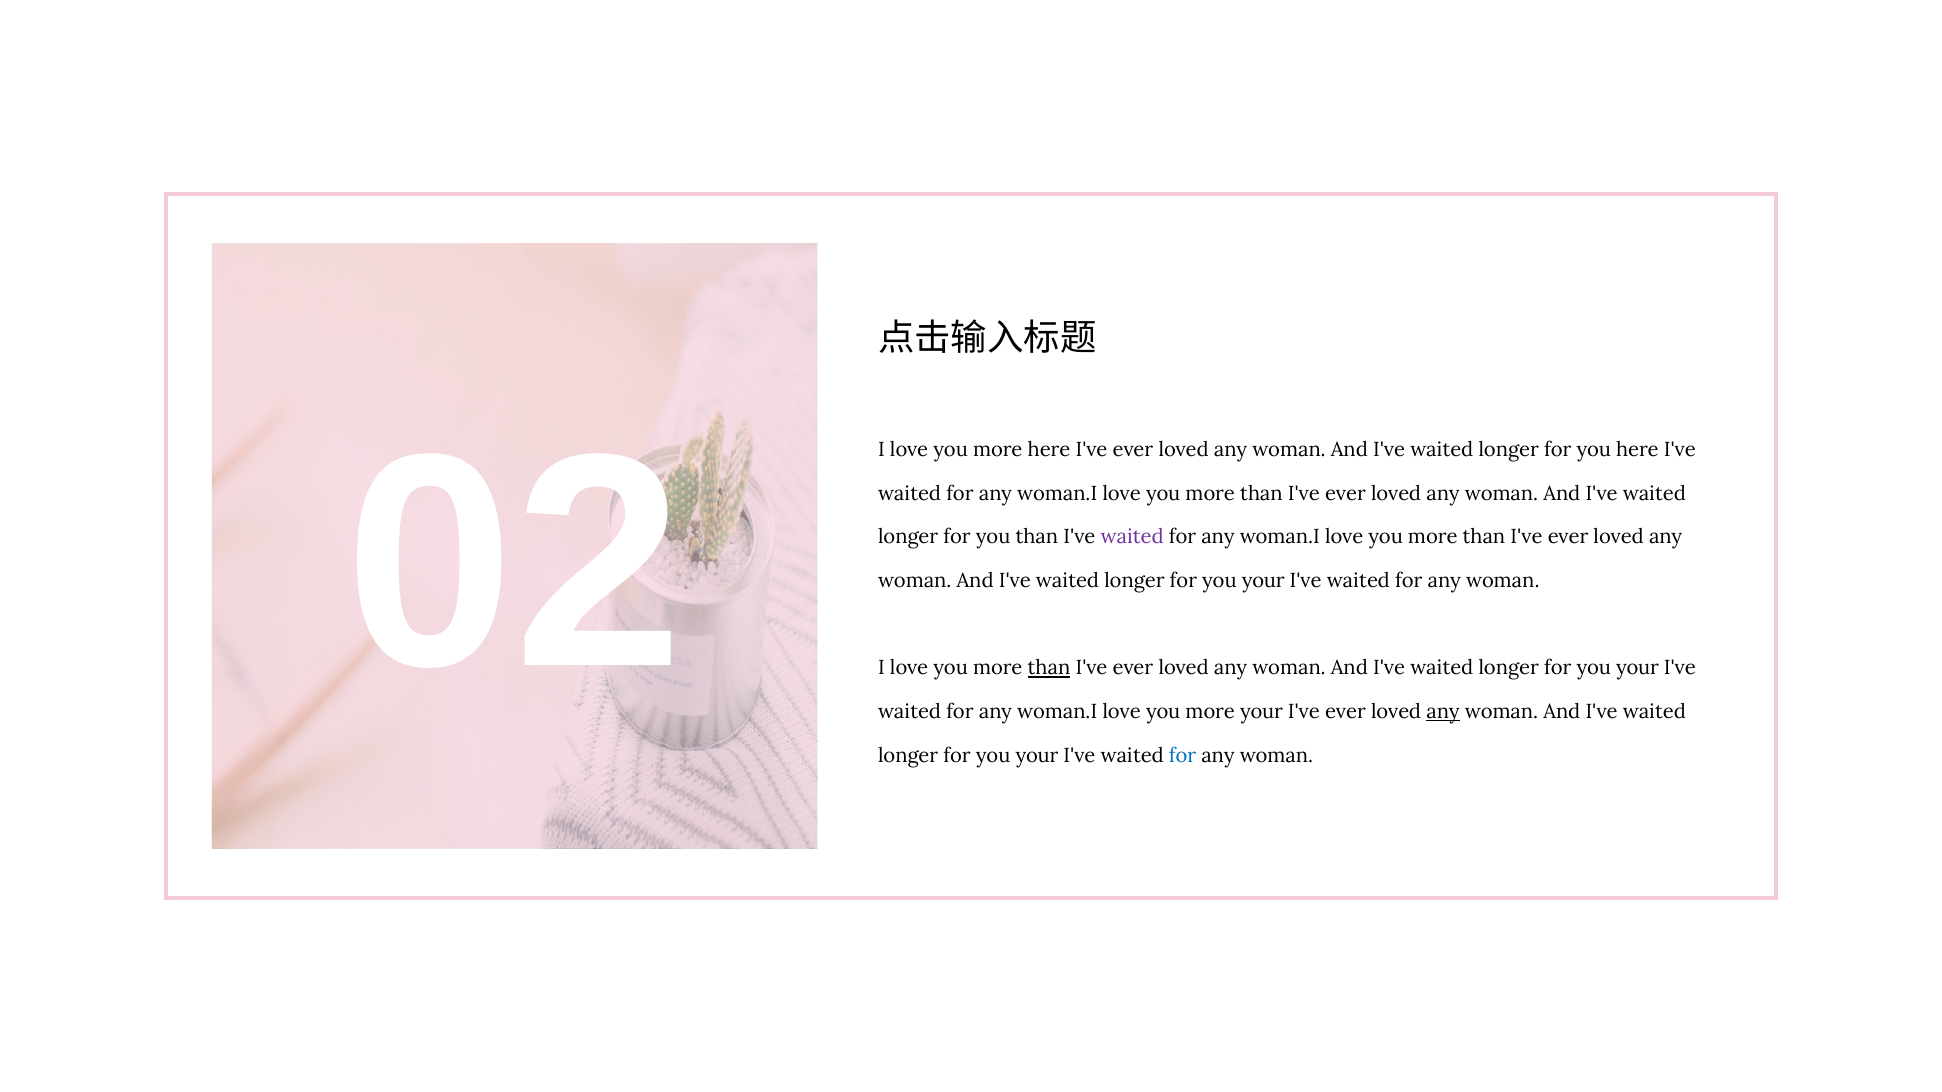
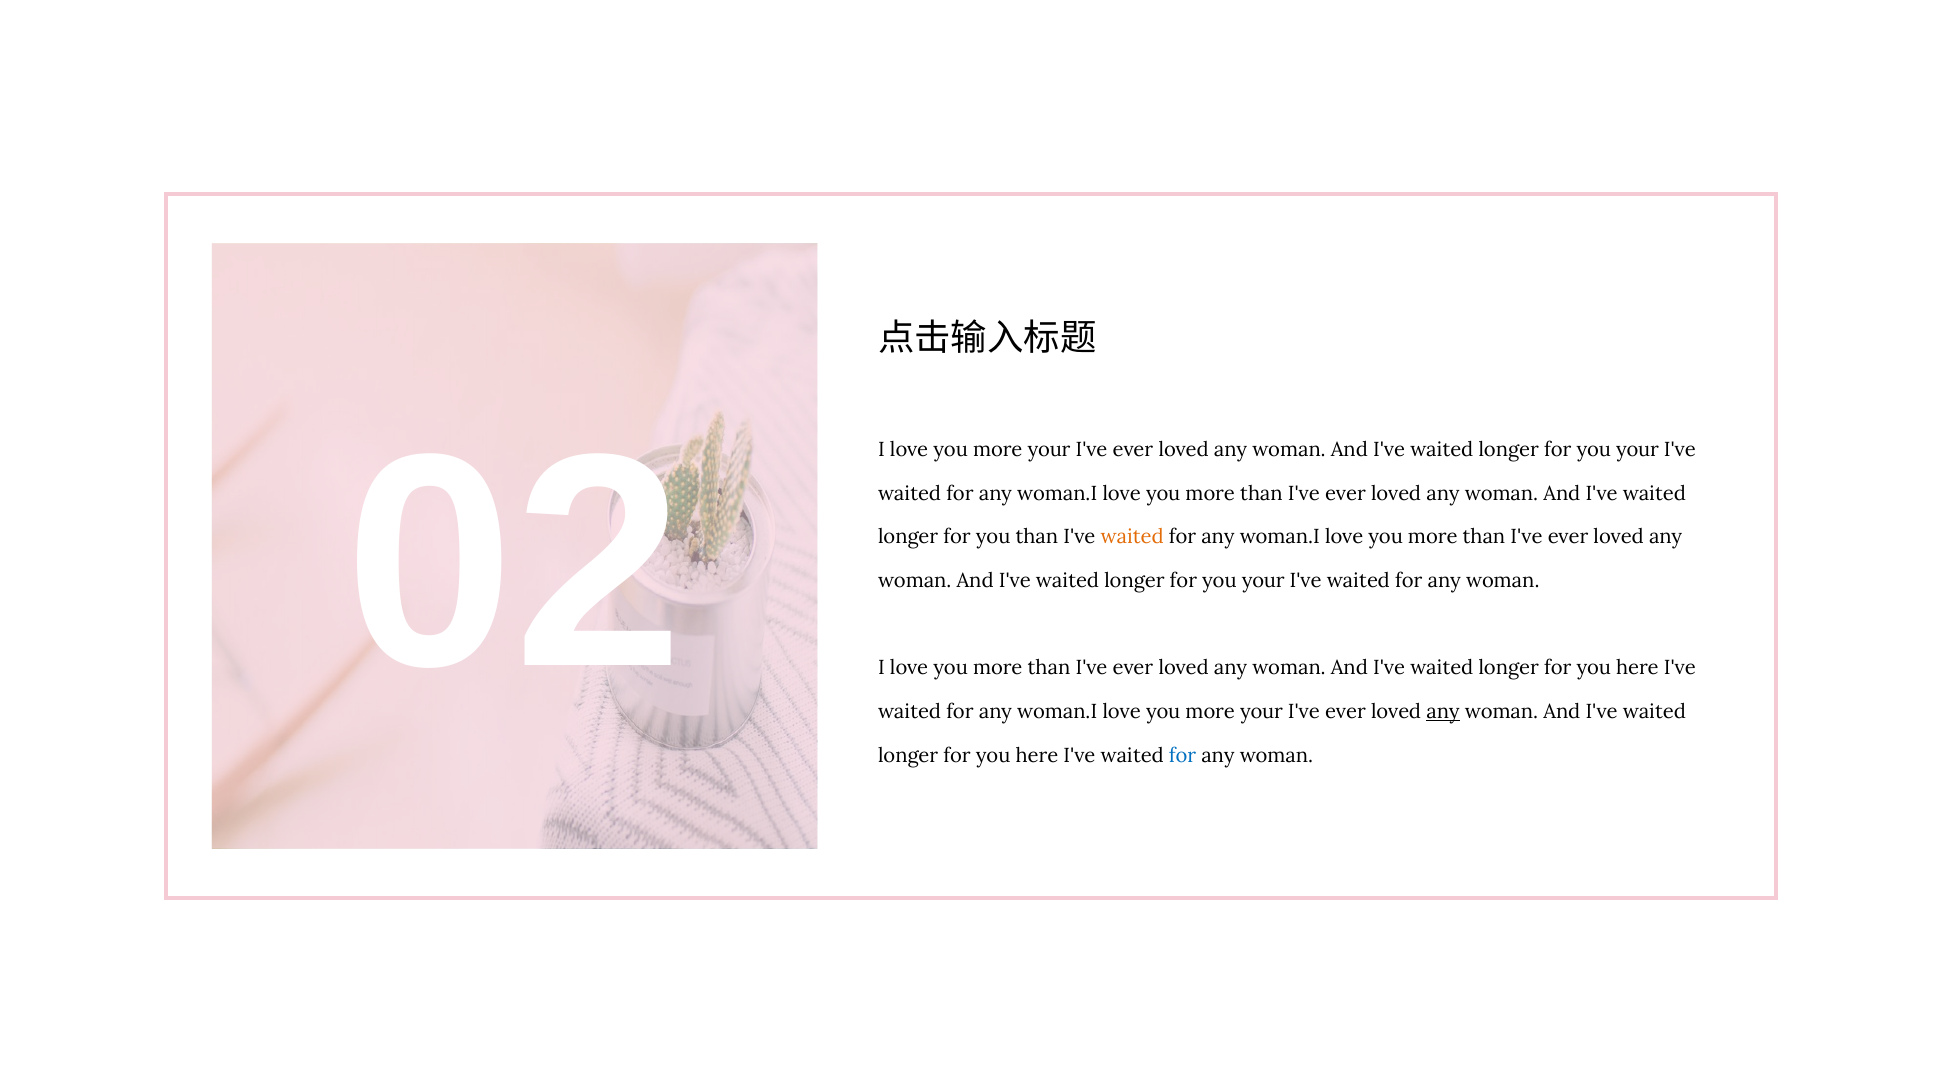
here at (1049, 450): here -> your
here at (1637, 450): here -> your
waited at (1132, 537) colour: purple -> orange
than at (1049, 669) underline: present -> none
your at (1637, 669): your -> here
your at (1037, 756): your -> here
